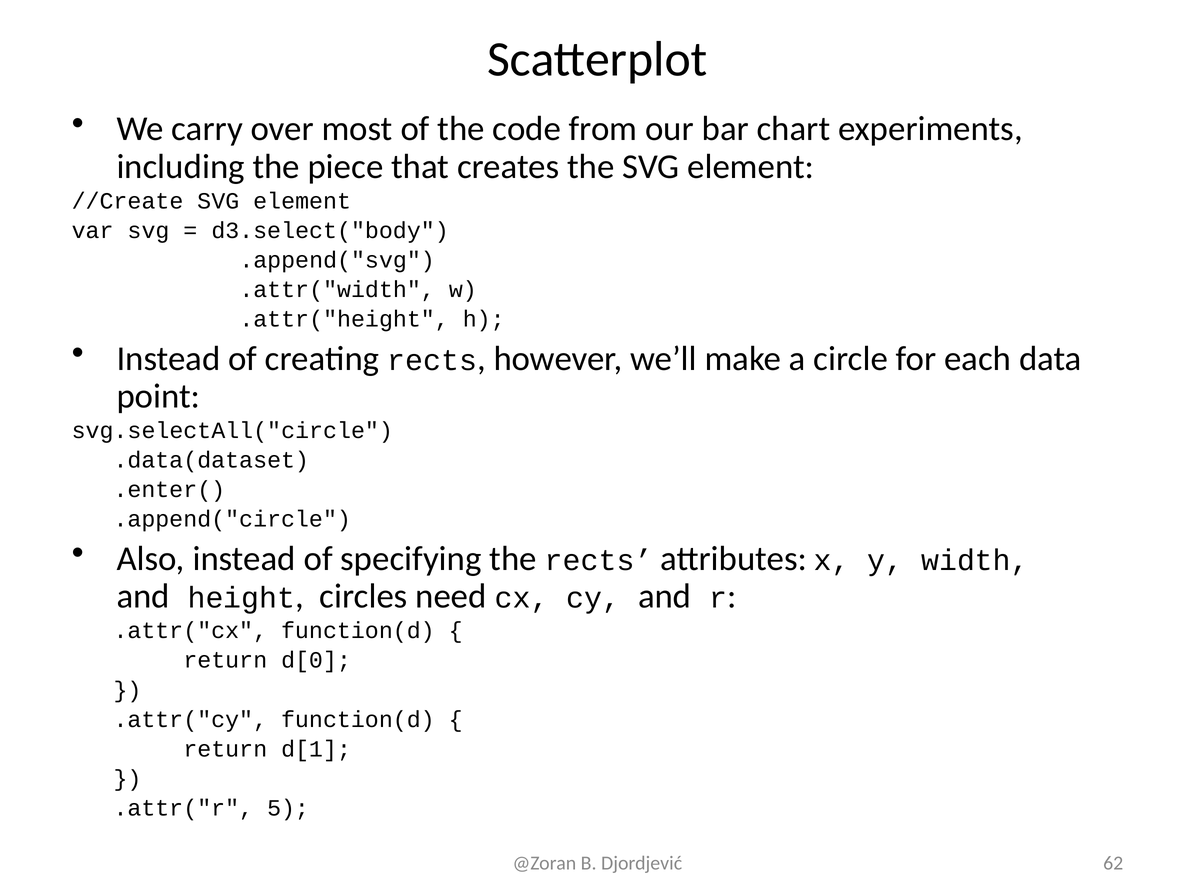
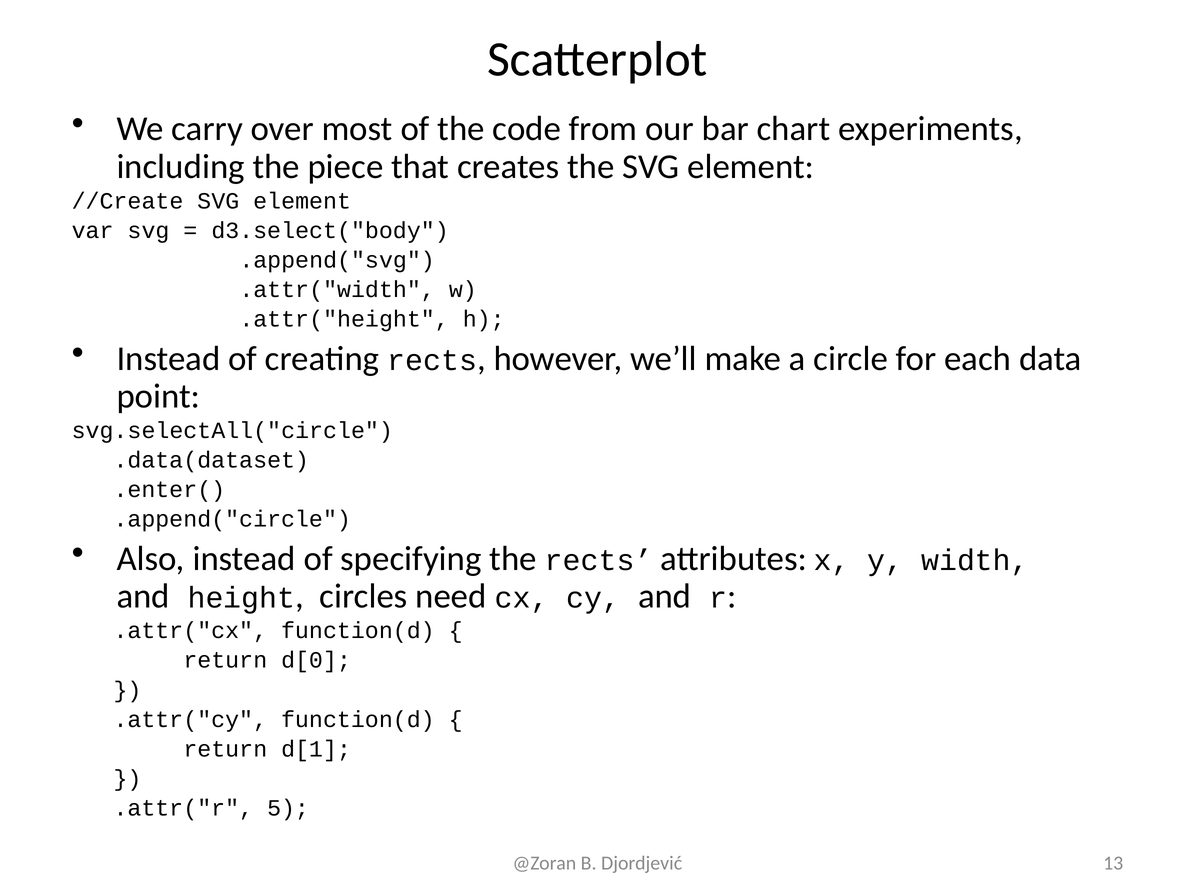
62: 62 -> 13
